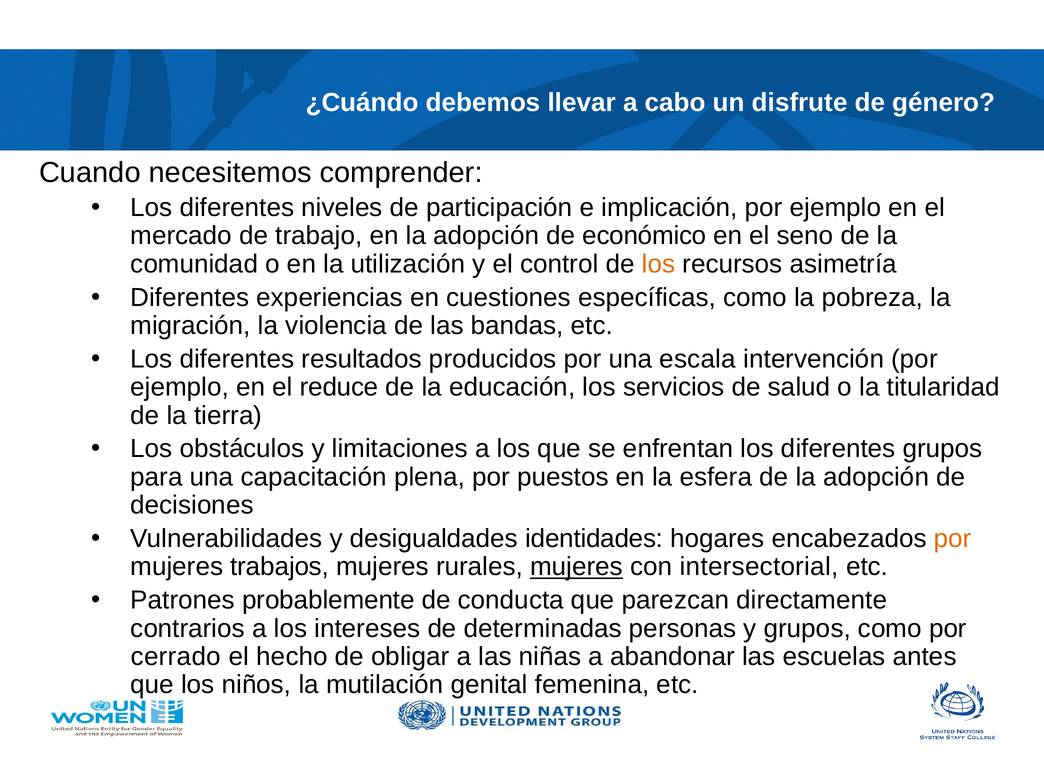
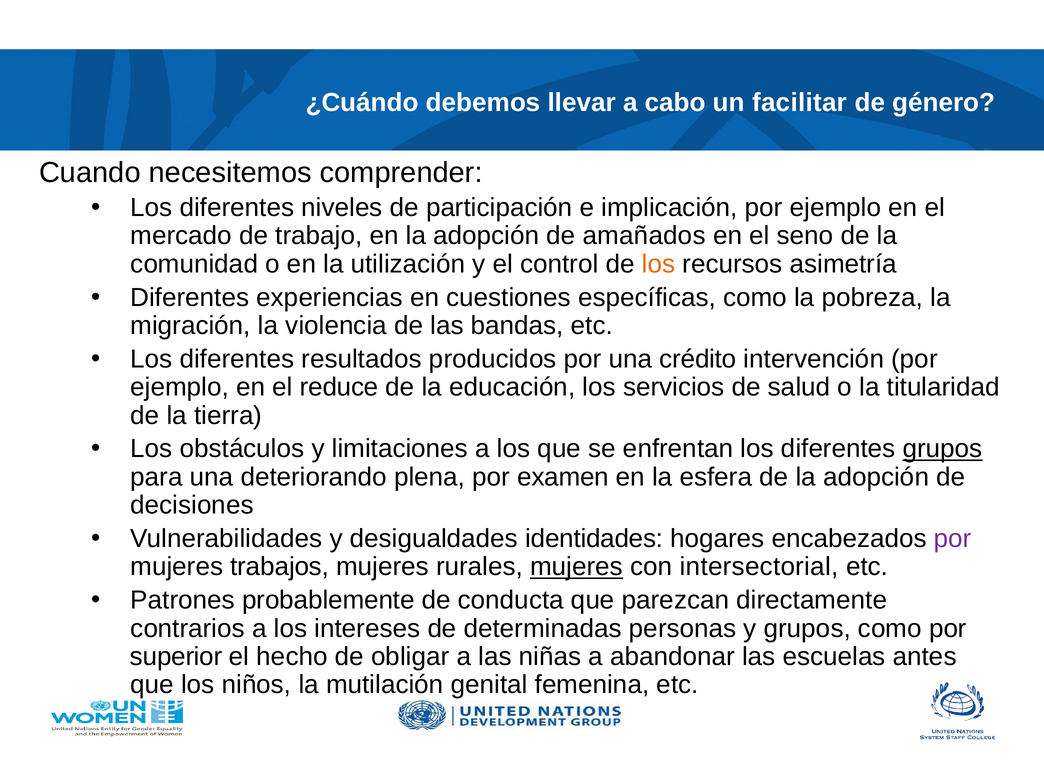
disfrute: disfrute -> facilitar
económico: económico -> amañados
escala: escala -> crédito
grupos at (943, 449) underline: none -> present
capacitación: capacitación -> deteriorando
puestos: puestos -> examen
por at (953, 539) colour: orange -> purple
cerrado: cerrado -> superior
